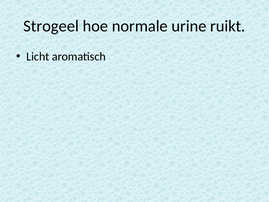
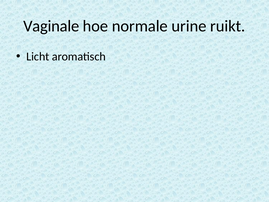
Strogeel: Strogeel -> Vaginale
